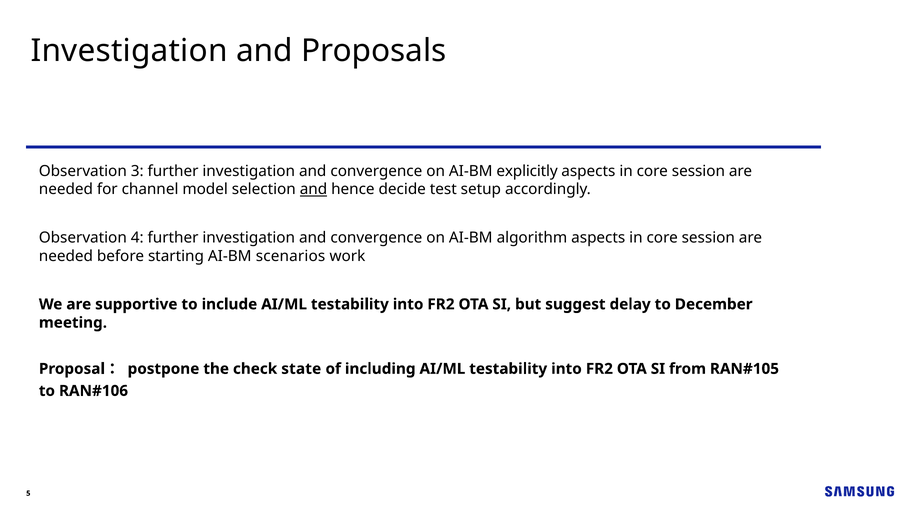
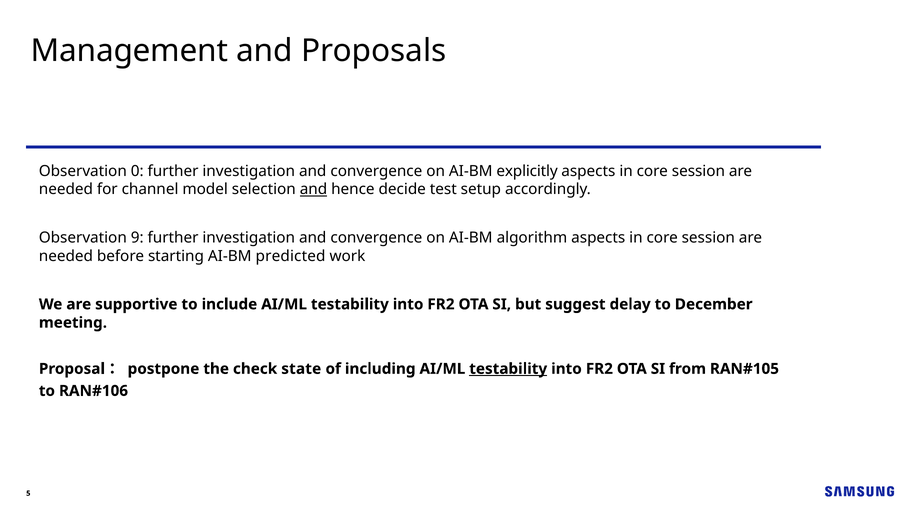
Investigation at (129, 51): Investigation -> Management
3: 3 -> 0
4: 4 -> 9
scenarios: scenarios -> predicted
testability at (508, 369) underline: none -> present
